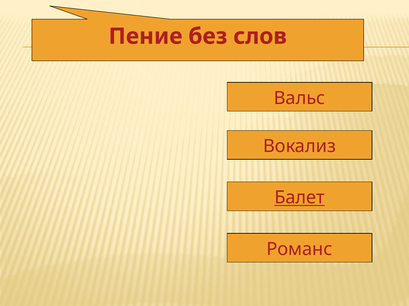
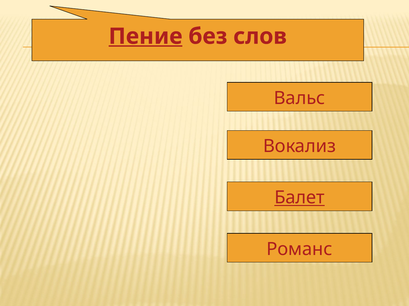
Пение underline: none -> present
